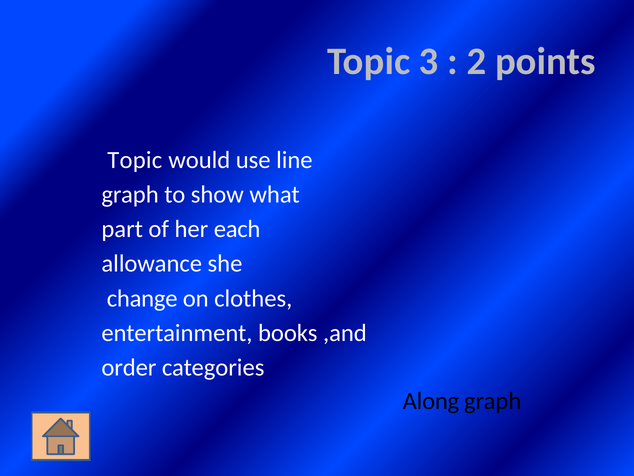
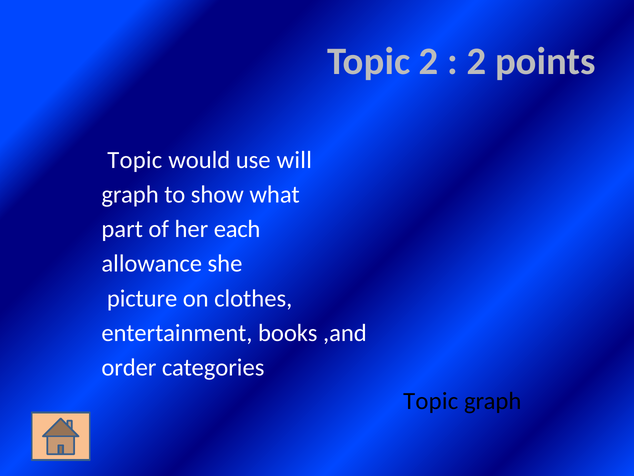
Topic 3: 3 -> 2
line: line -> will
change: change -> picture
Along at (431, 400): Along -> Topic
